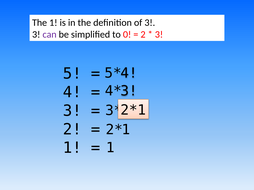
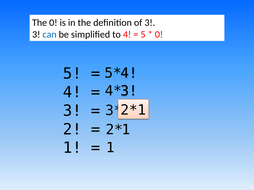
The 1: 1 -> 0
can colour: purple -> blue
to 0: 0 -> 4
2 at (143, 35): 2 -> 5
3 at (159, 35): 3 -> 0
